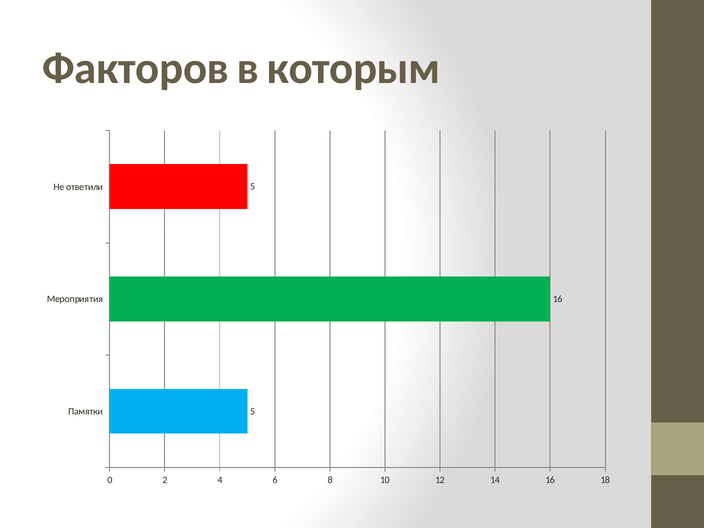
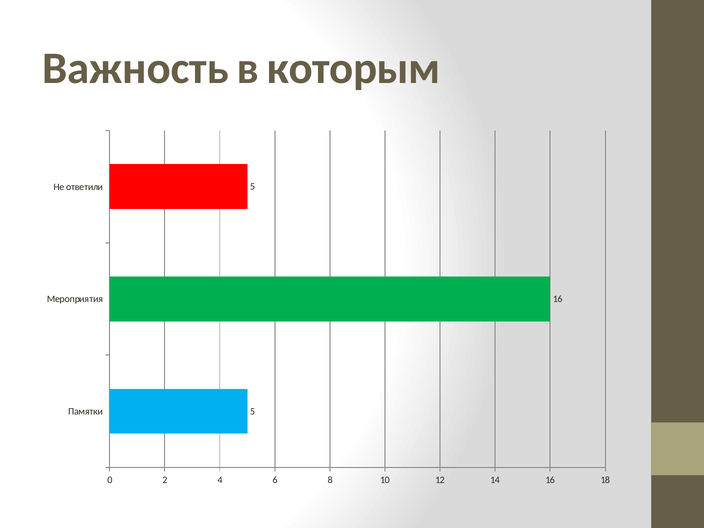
Факторов: Факторов -> Важность
